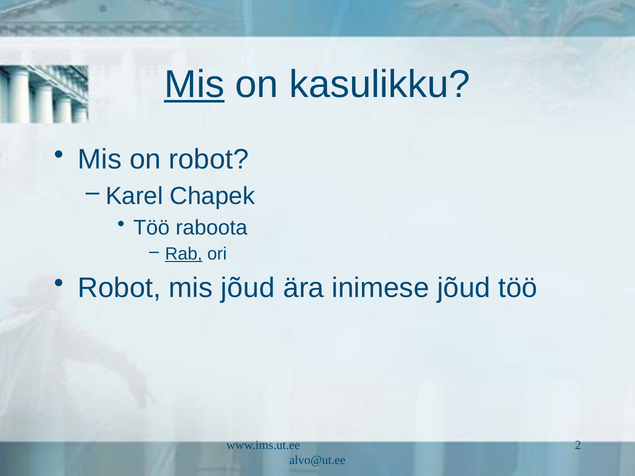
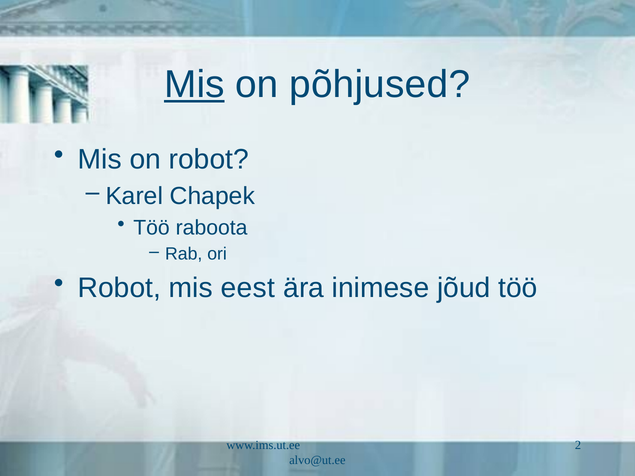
kasulikku: kasulikku -> põhjused
Rab underline: present -> none
mis jõud: jõud -> eest
